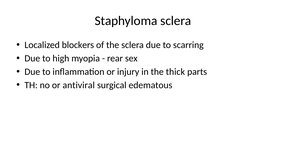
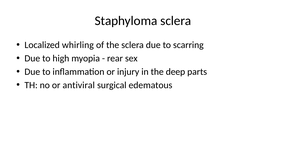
blockers: blockers -> whirling
thick: thick -> deep
